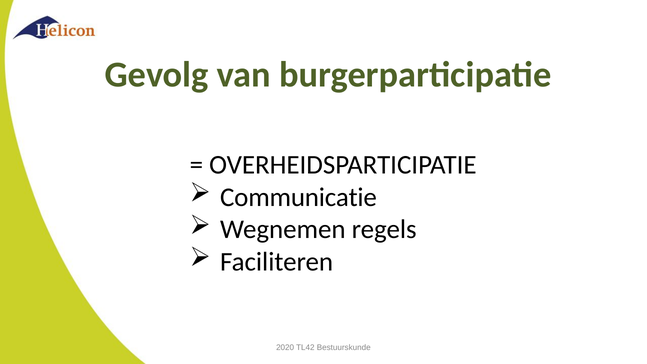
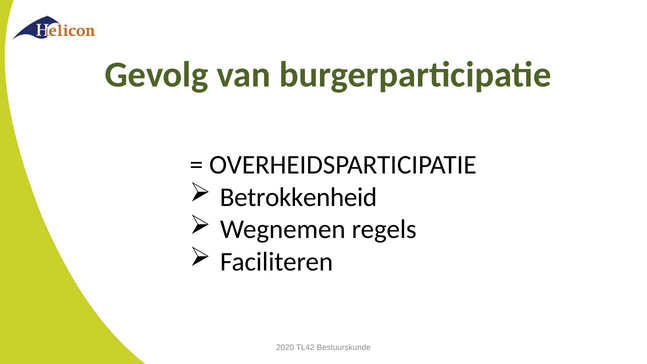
Communicatie: Communicatie -> Betrokkenheid
